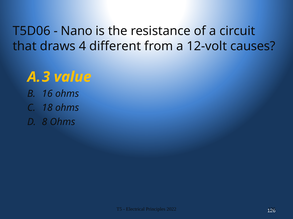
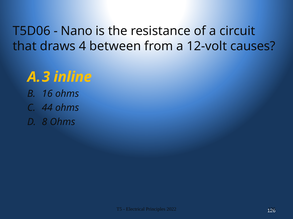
different: different -> between
value: value -> inline
18: 18 -> 44
